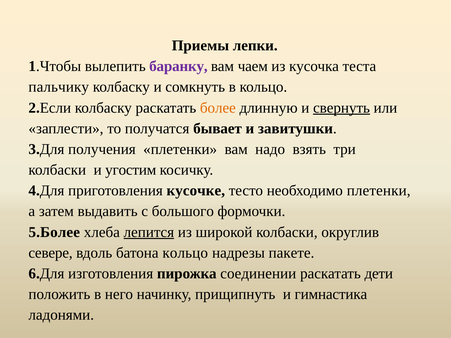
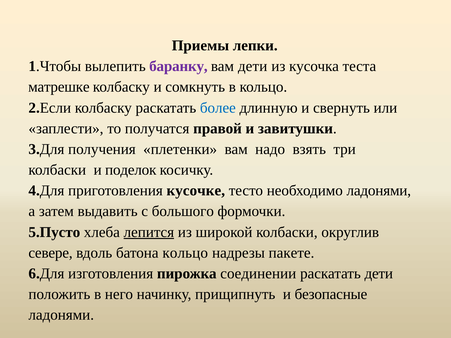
вам чаем: чаем -> дети
пальчику: пальчику -> матрешке
более colour: orange -> blue
свернуть underline: present -> none
бывает: бывает -> правой
угостим: угостим -> поделок
необходимо плетенки: плетенки -> ладонями
5.Более: 5.Более -> 5.Пусто
гимнастика: гимнастика -> безопасные
